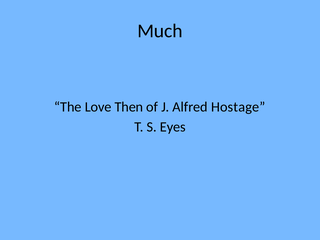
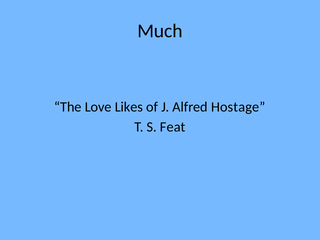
Then: Then -> Likes
Eyes: Eyes -> Feat
